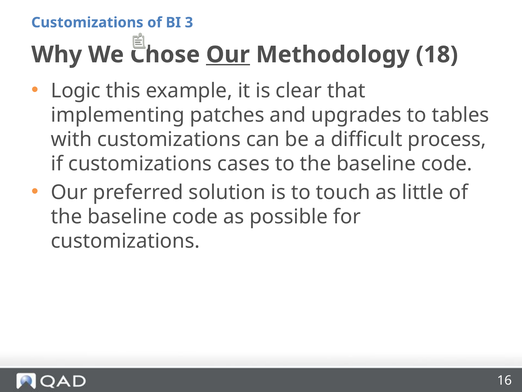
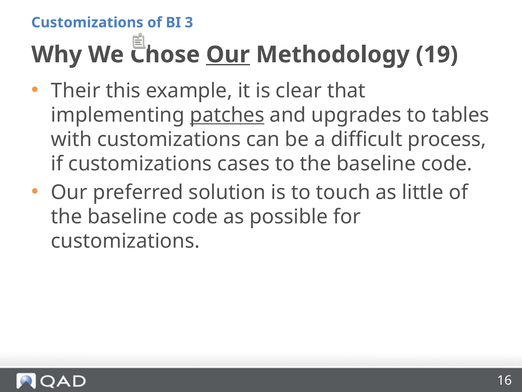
18: 18 -> 19
Logic: Logic -> Their
patches underline: none -> present
